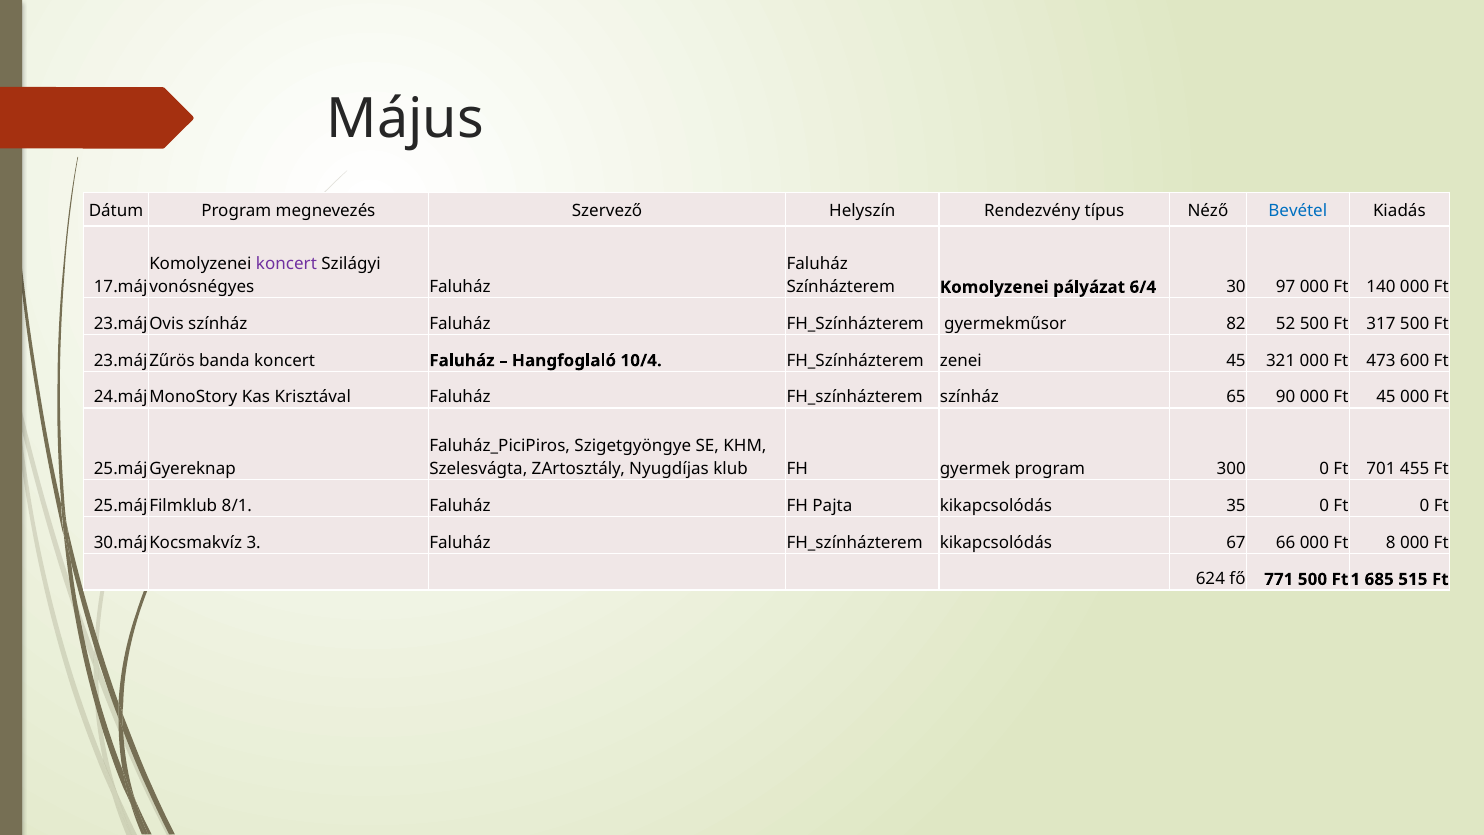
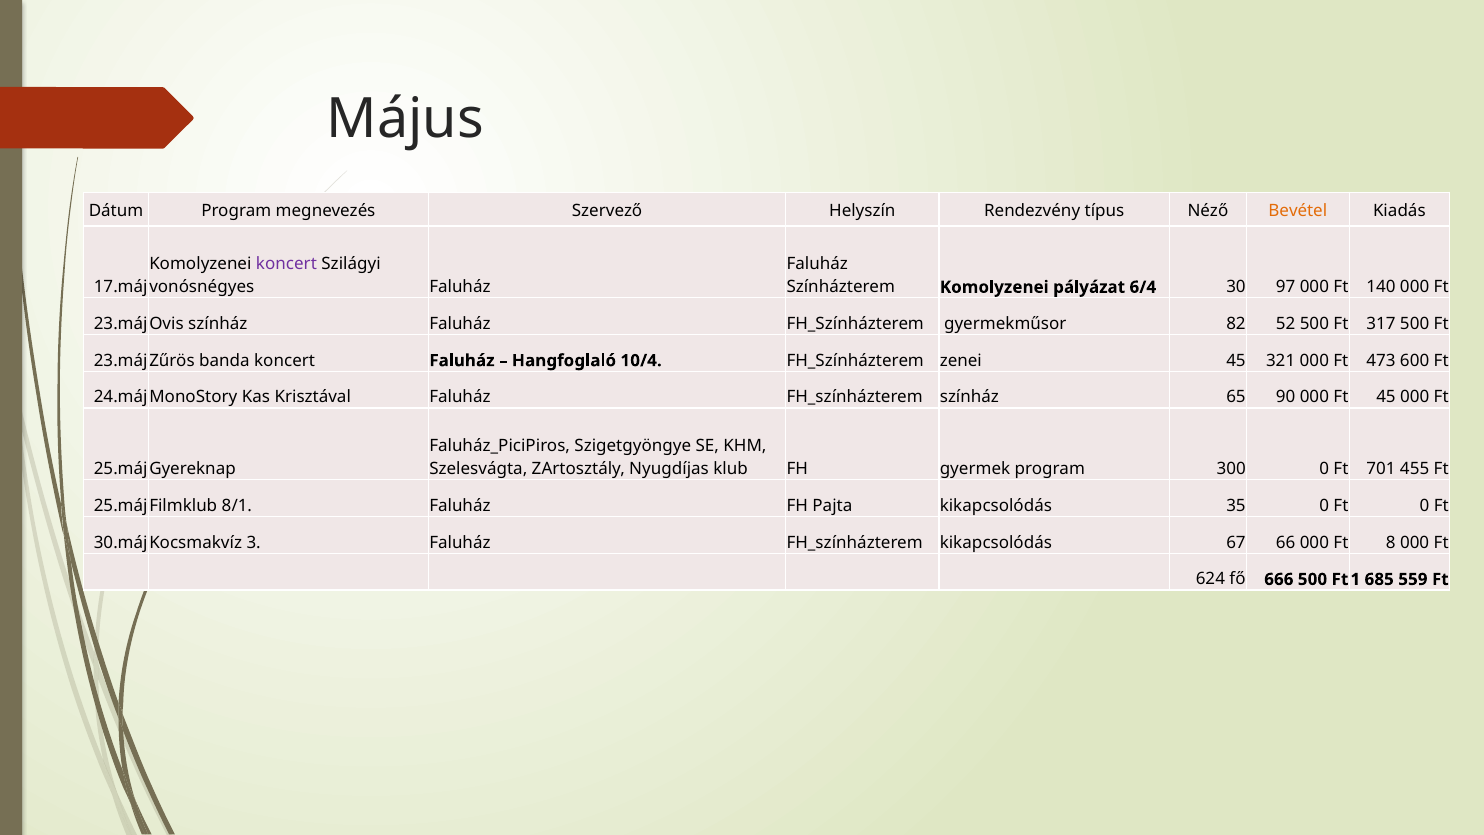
Bevétel colour: blue -> orange
771: 771 -> 666
515: 515 -> 559
